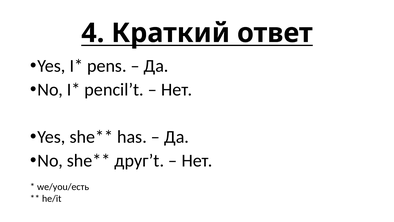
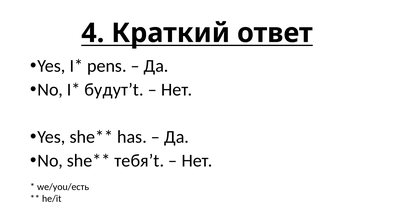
pencil’t: pencil’t -> будут’t
друг’t: друг’t -> тебя’t
